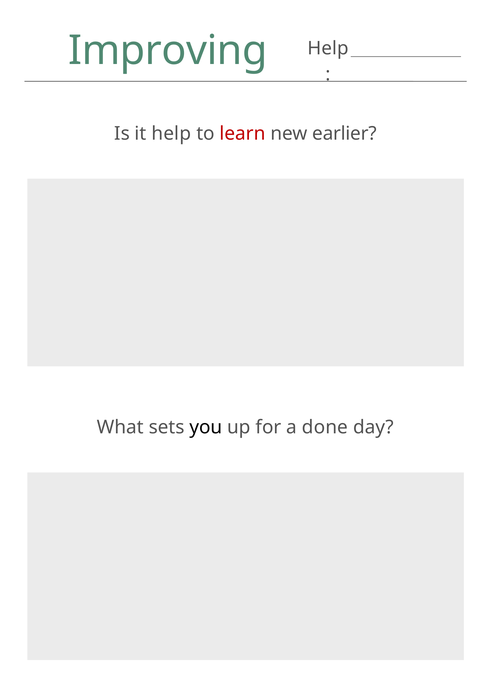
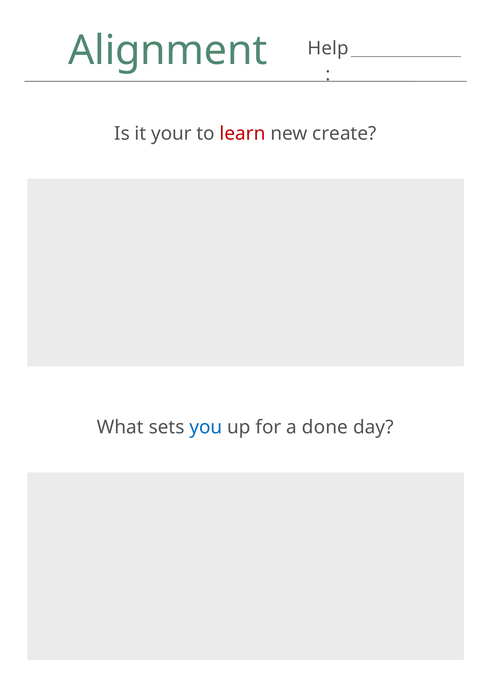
Improving: Improving -> Alignment
it help: help -> your
earlier: earlier -> create
you colour: black -> blue
